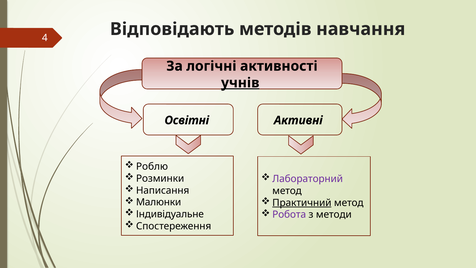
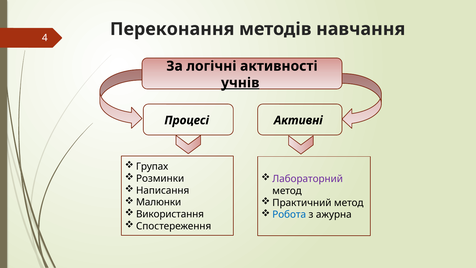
Відповідають: Відповідають -> Переконання
Освітні: Освітні -> Процесі
Роблю: Роблю -> Групах
Практичний underline: present -> none
Індивідуальне: Індивідуальне -> Використання
Робота colour: purple -> blue
методи: методи -> ажурна
